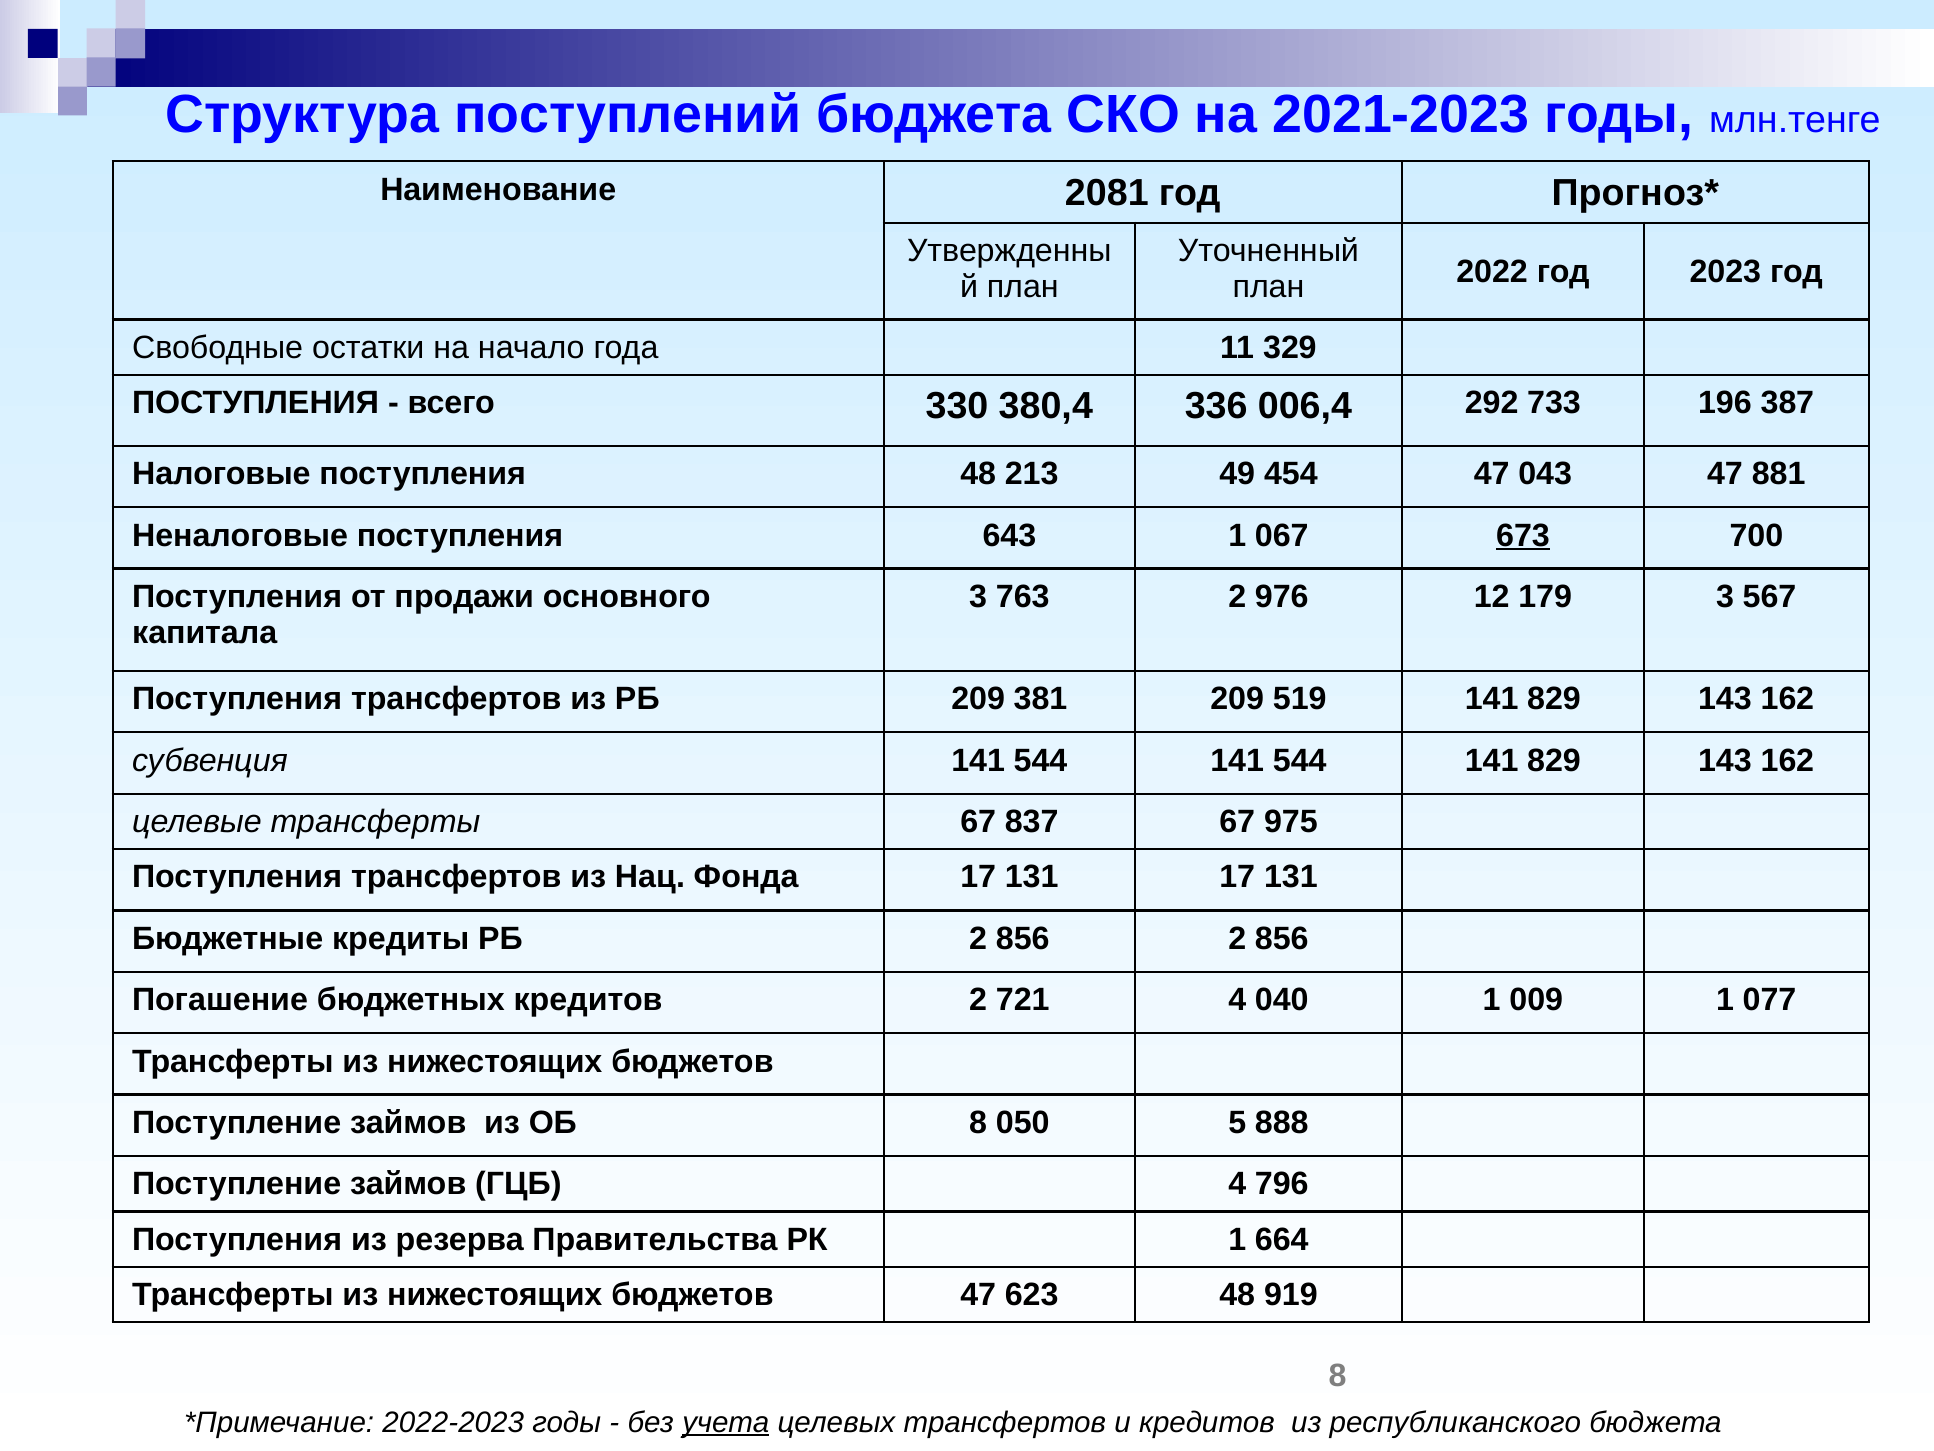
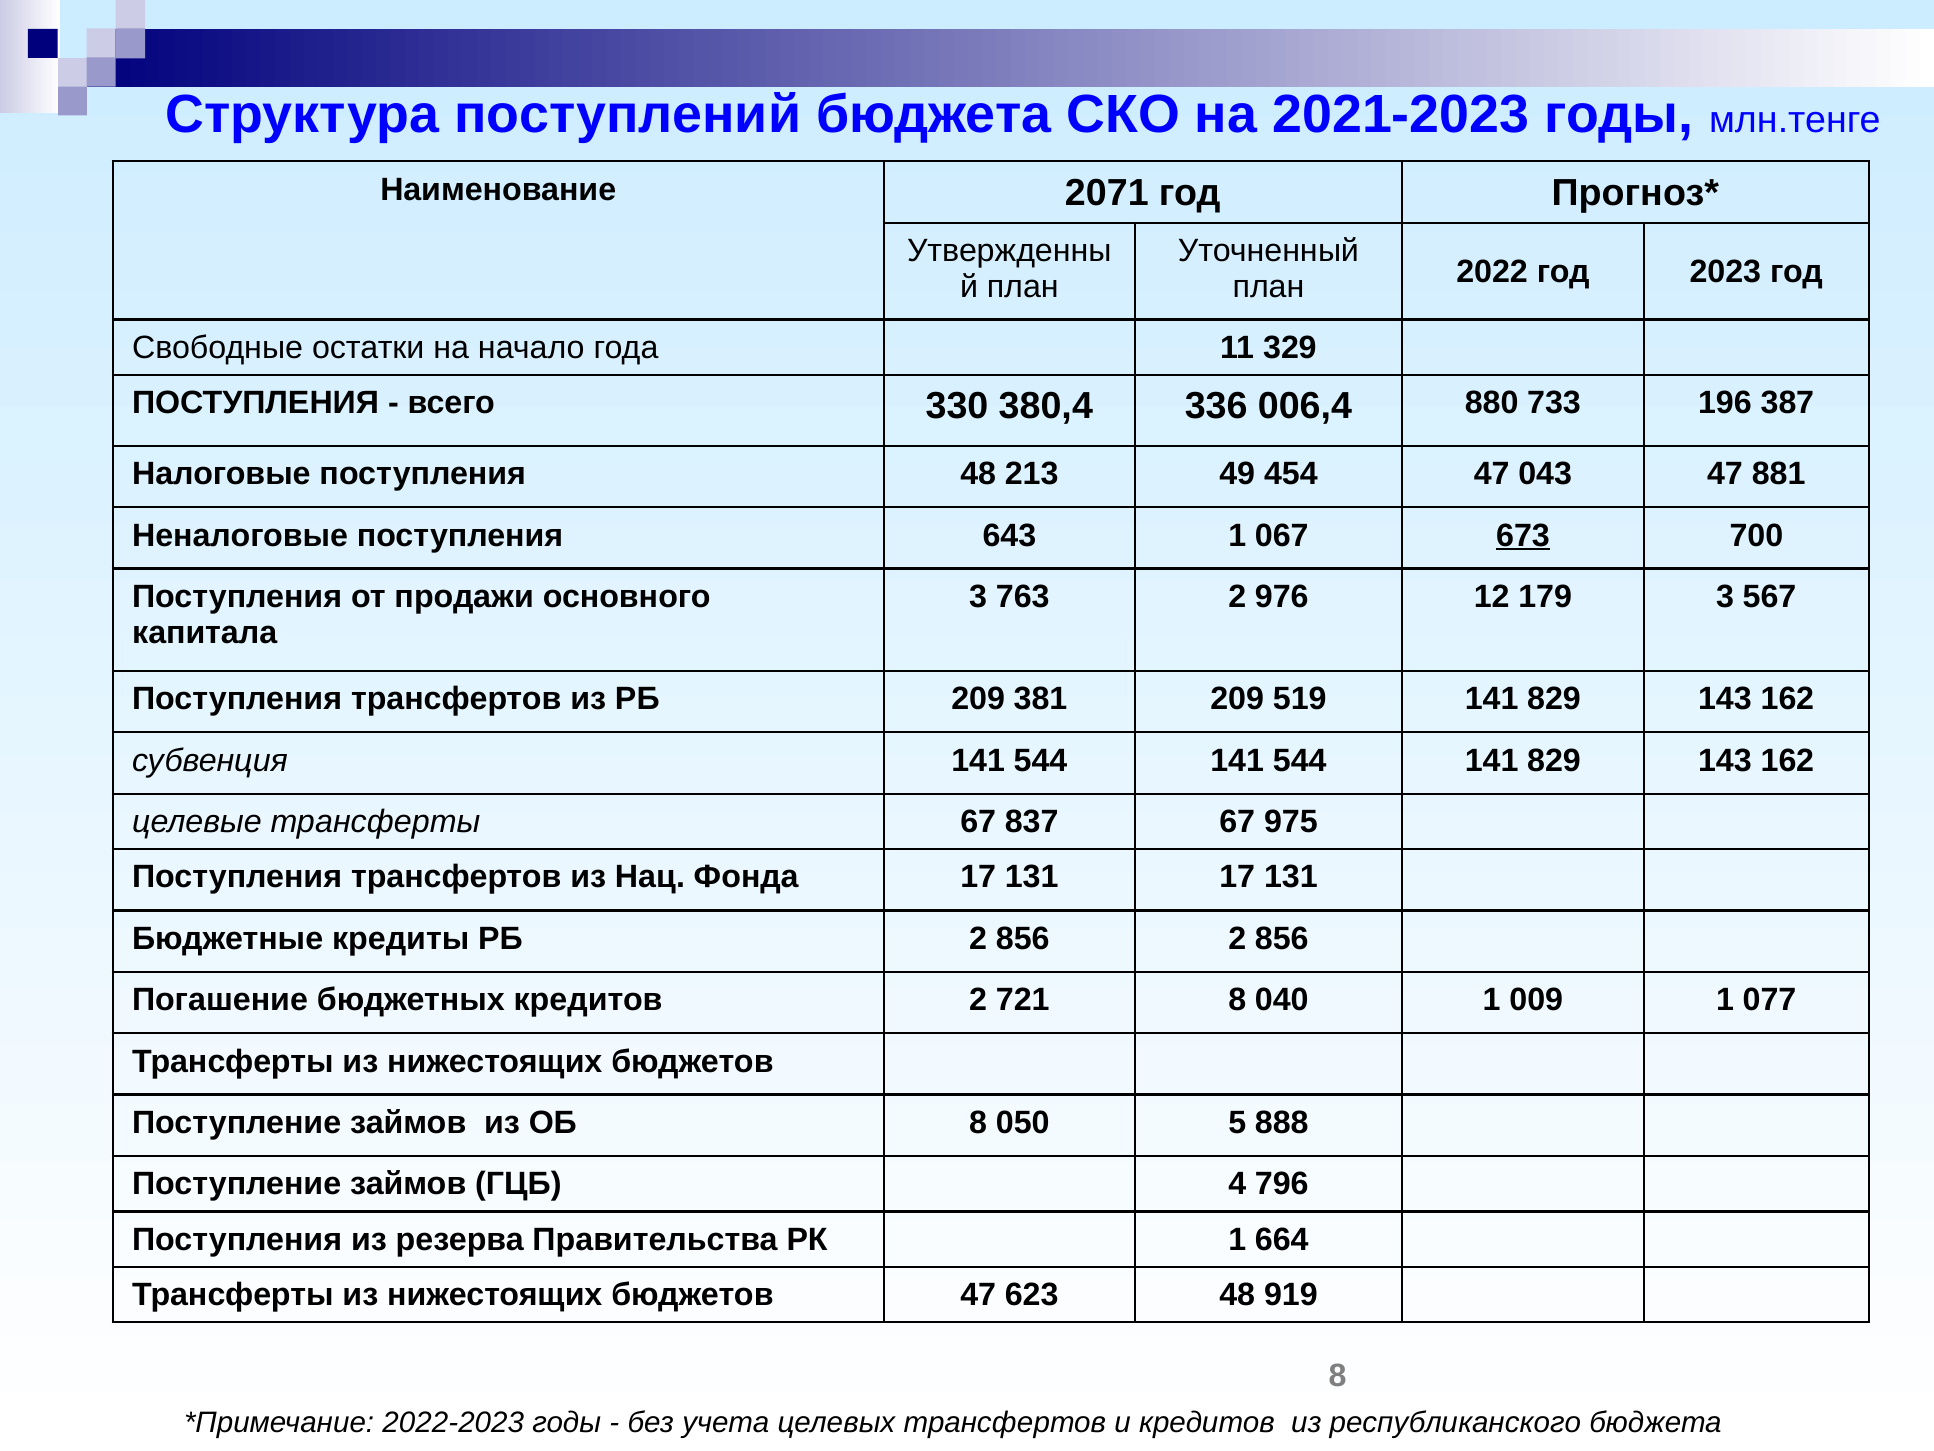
2081: 2081 -> 2071
292: 292 -> 880
721 4: 4 -> 8
учета underline: present -> none
